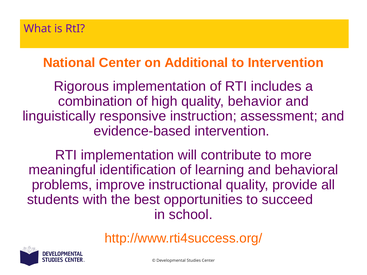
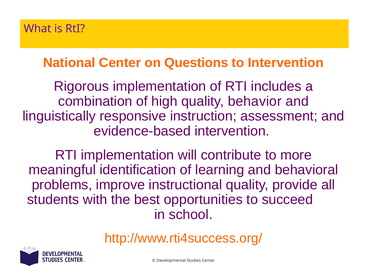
Additional: Additional -> Questions
